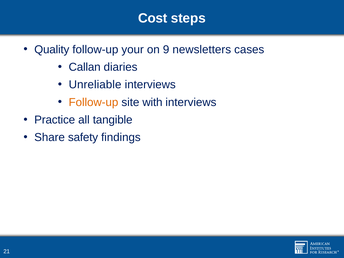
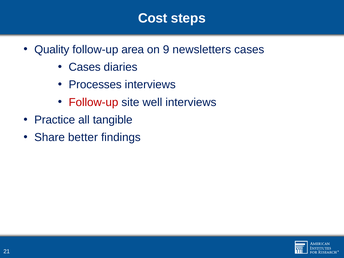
your: your -> area
Callan at (85, 67): Callan -> Cases
Unreliable: Unreliable -> Processes
Follow-up at (93, 102) colour: orange -> red
with: with -> well
safety: safety -> better
